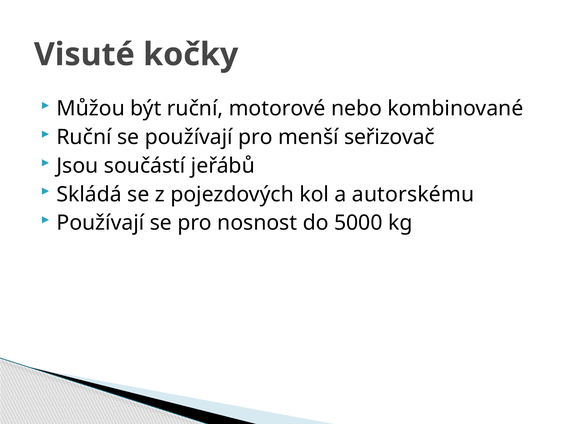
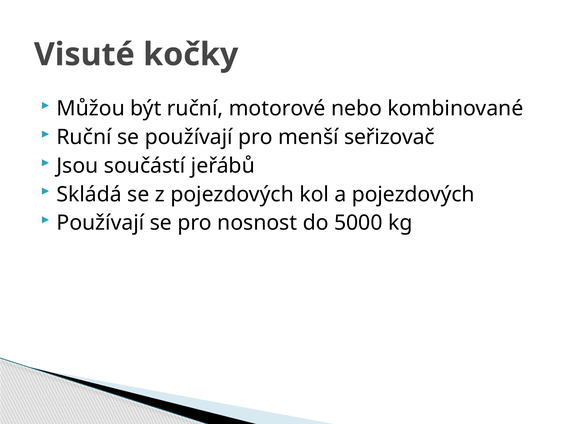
a autorskému: autorskému -> pojezdových
